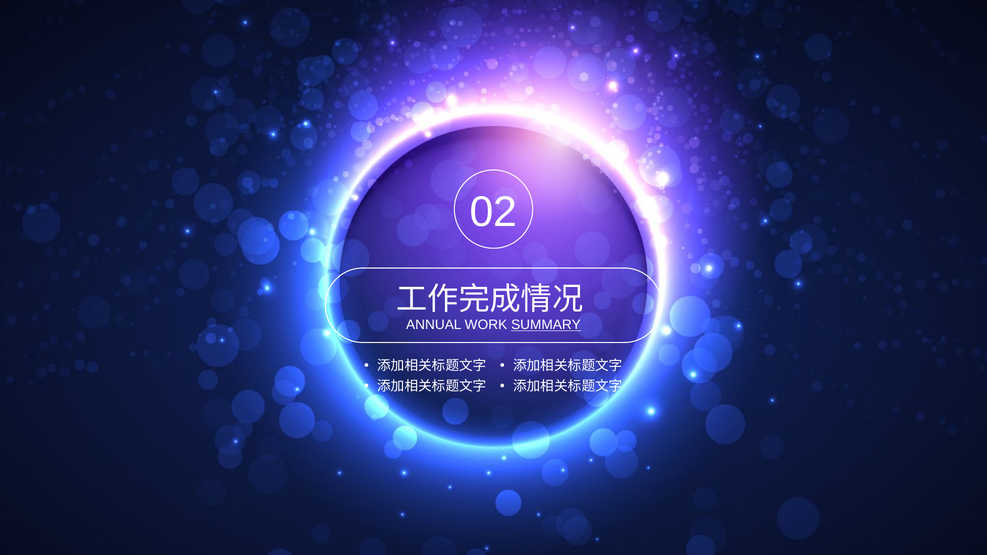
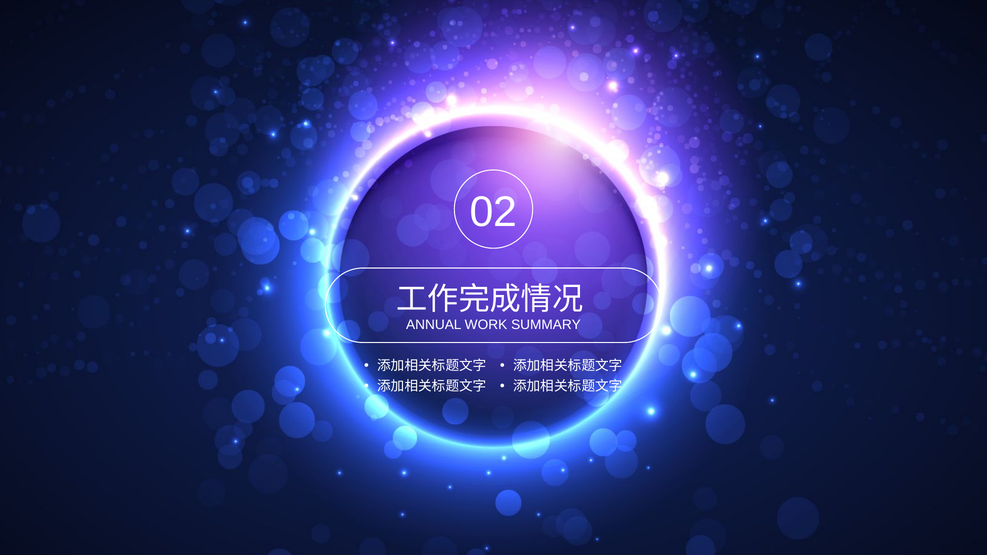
SUMMARY underline: present -> none
